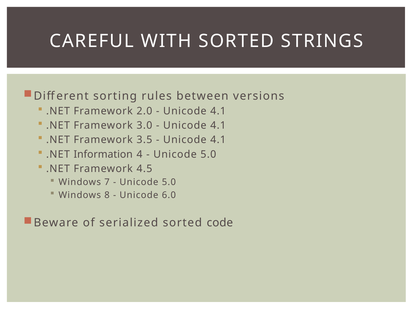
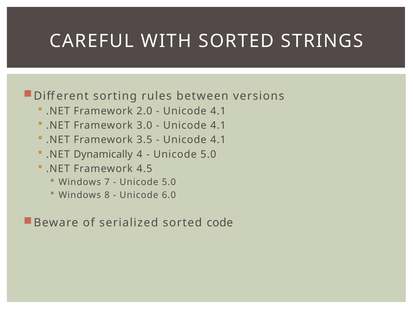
Information: Information -> Dynamically
